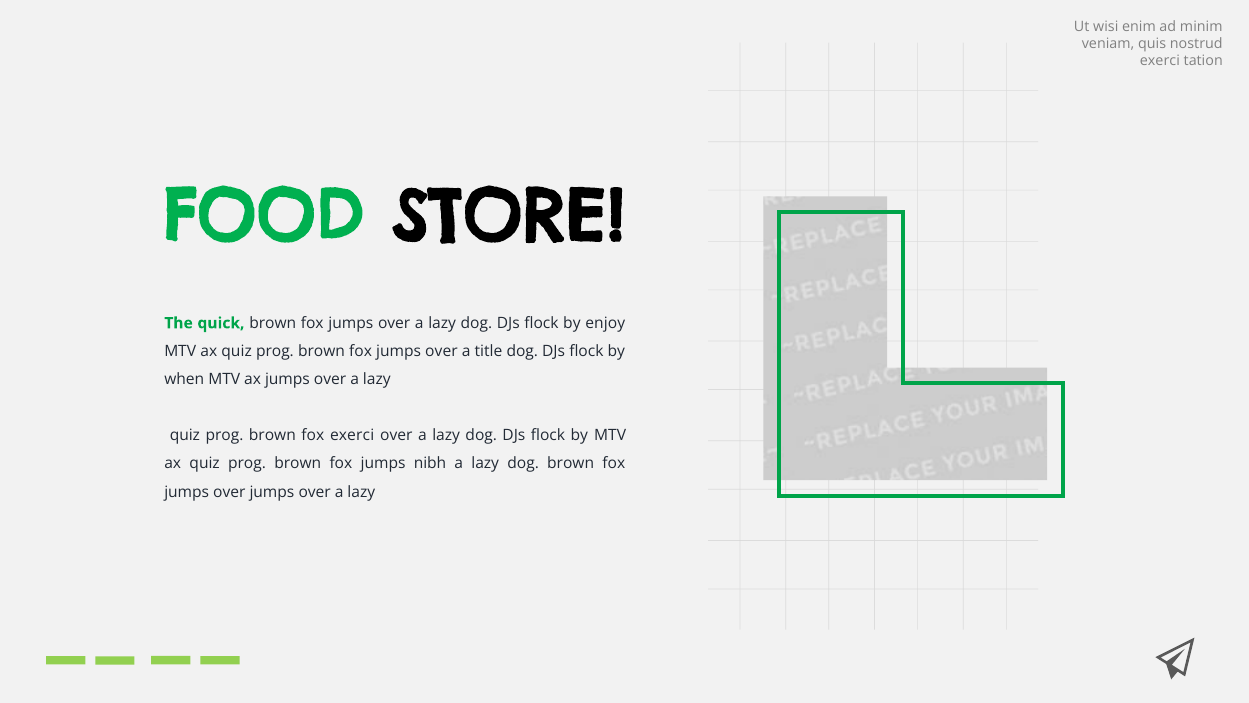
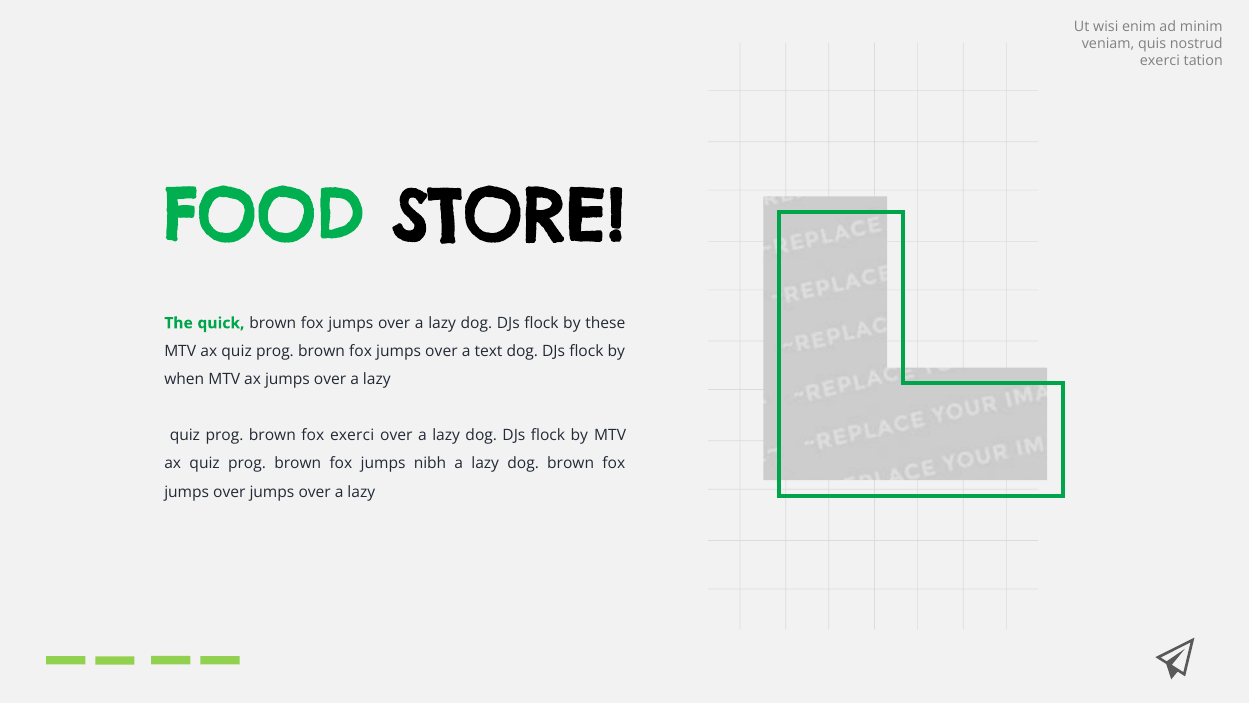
enjoy: enjoy -> these
title: title -> text
